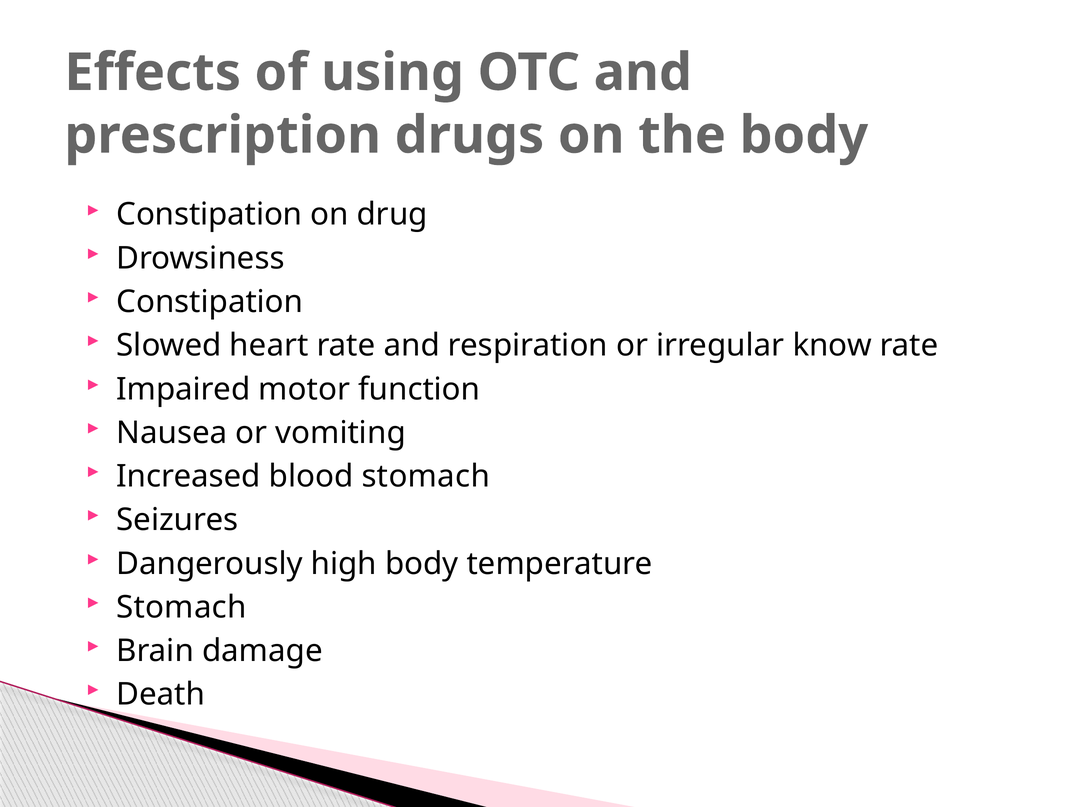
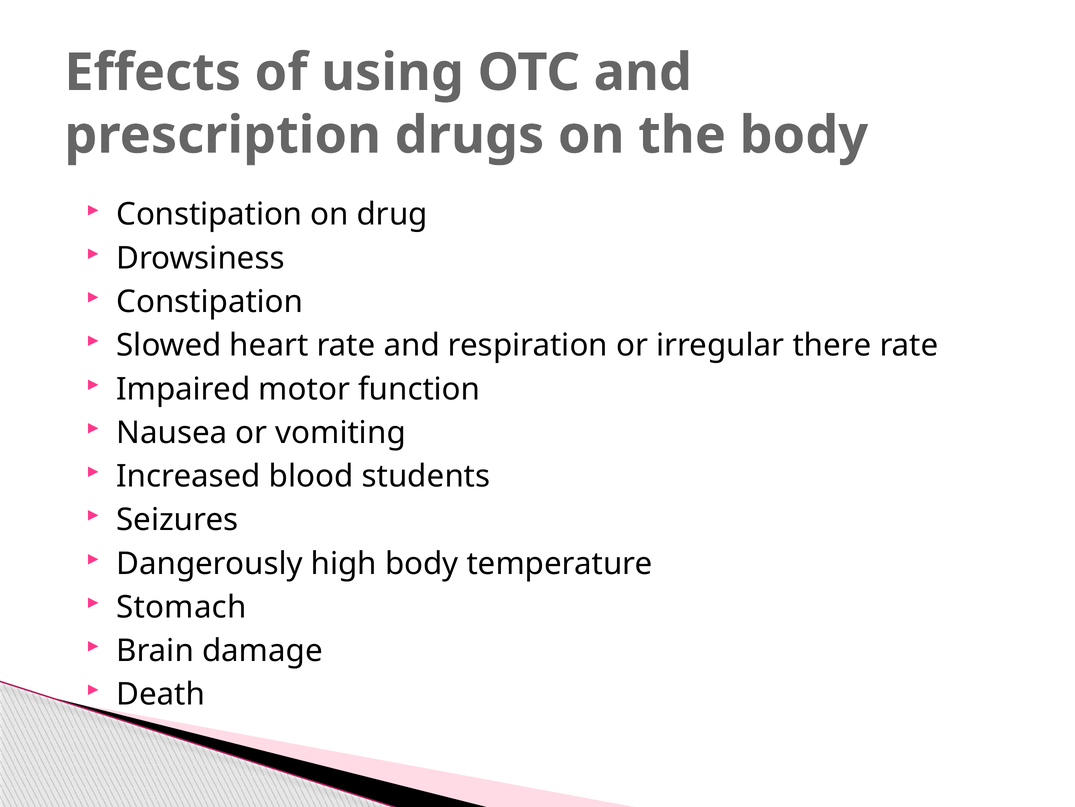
know: know -> there
blood stomach: stomach -> students
